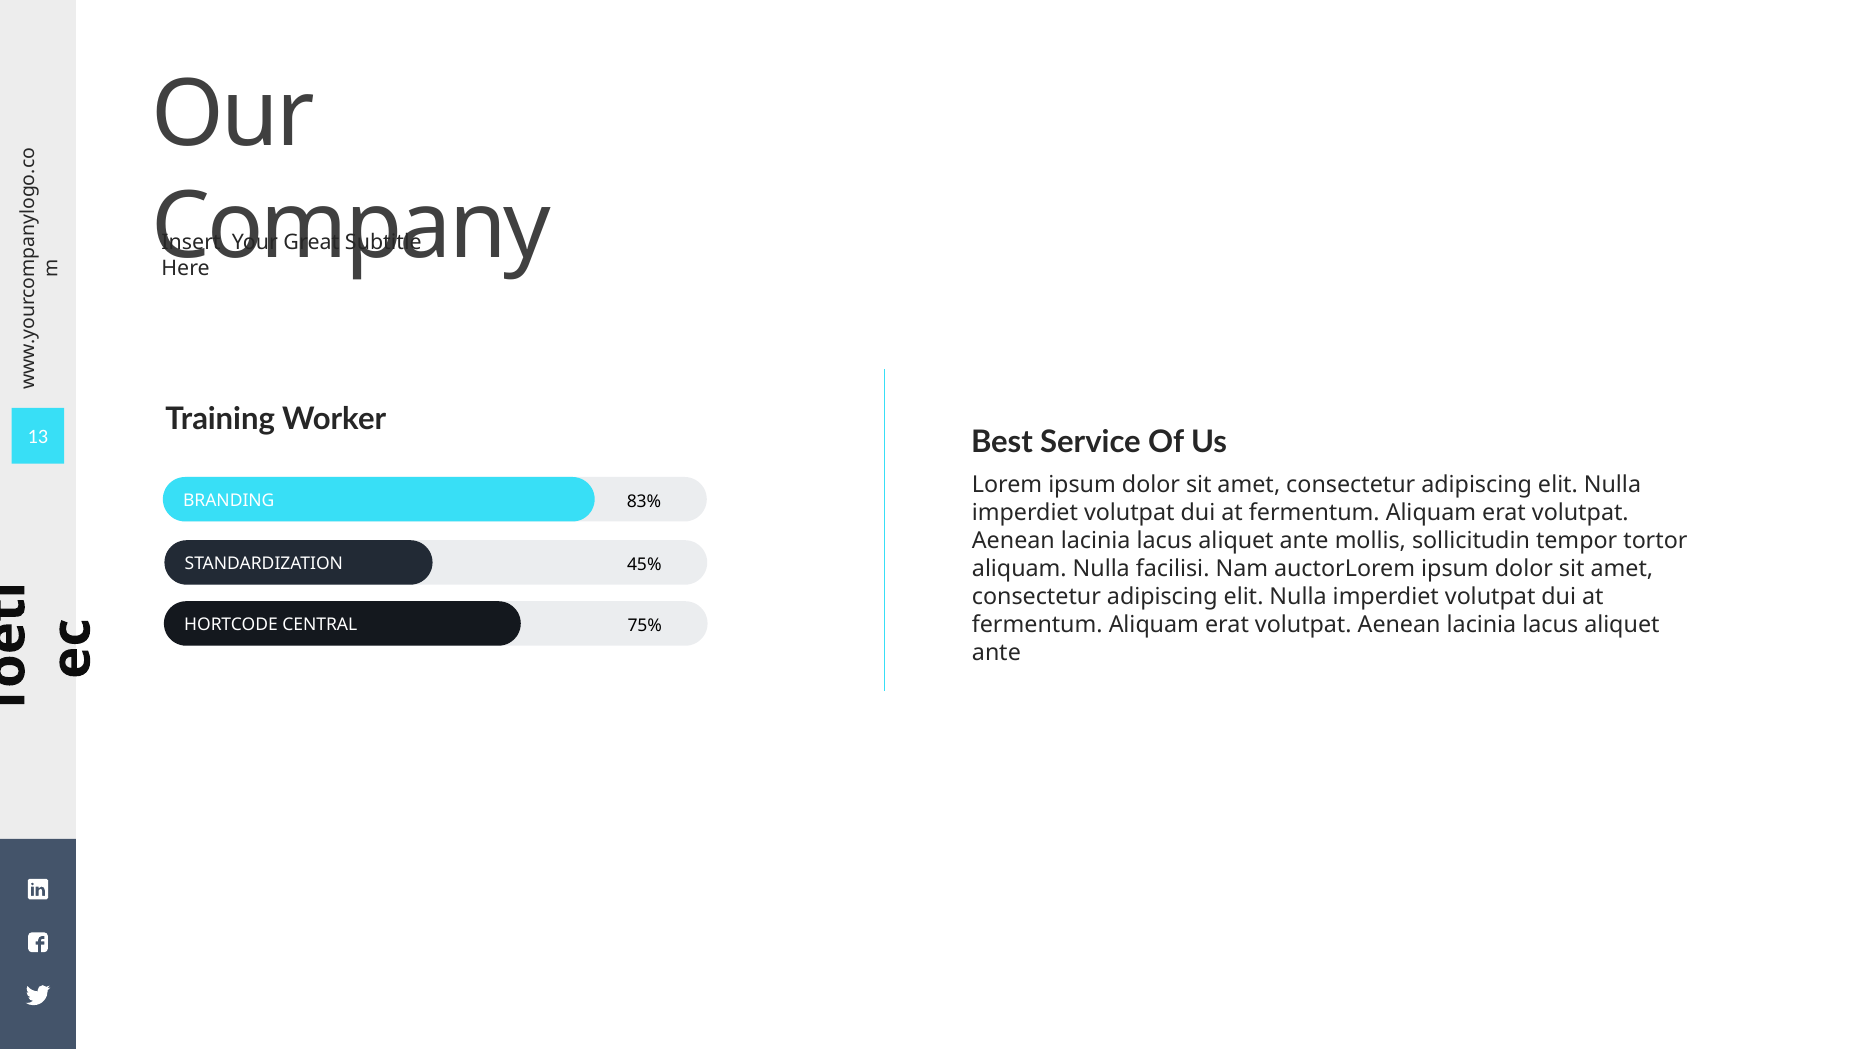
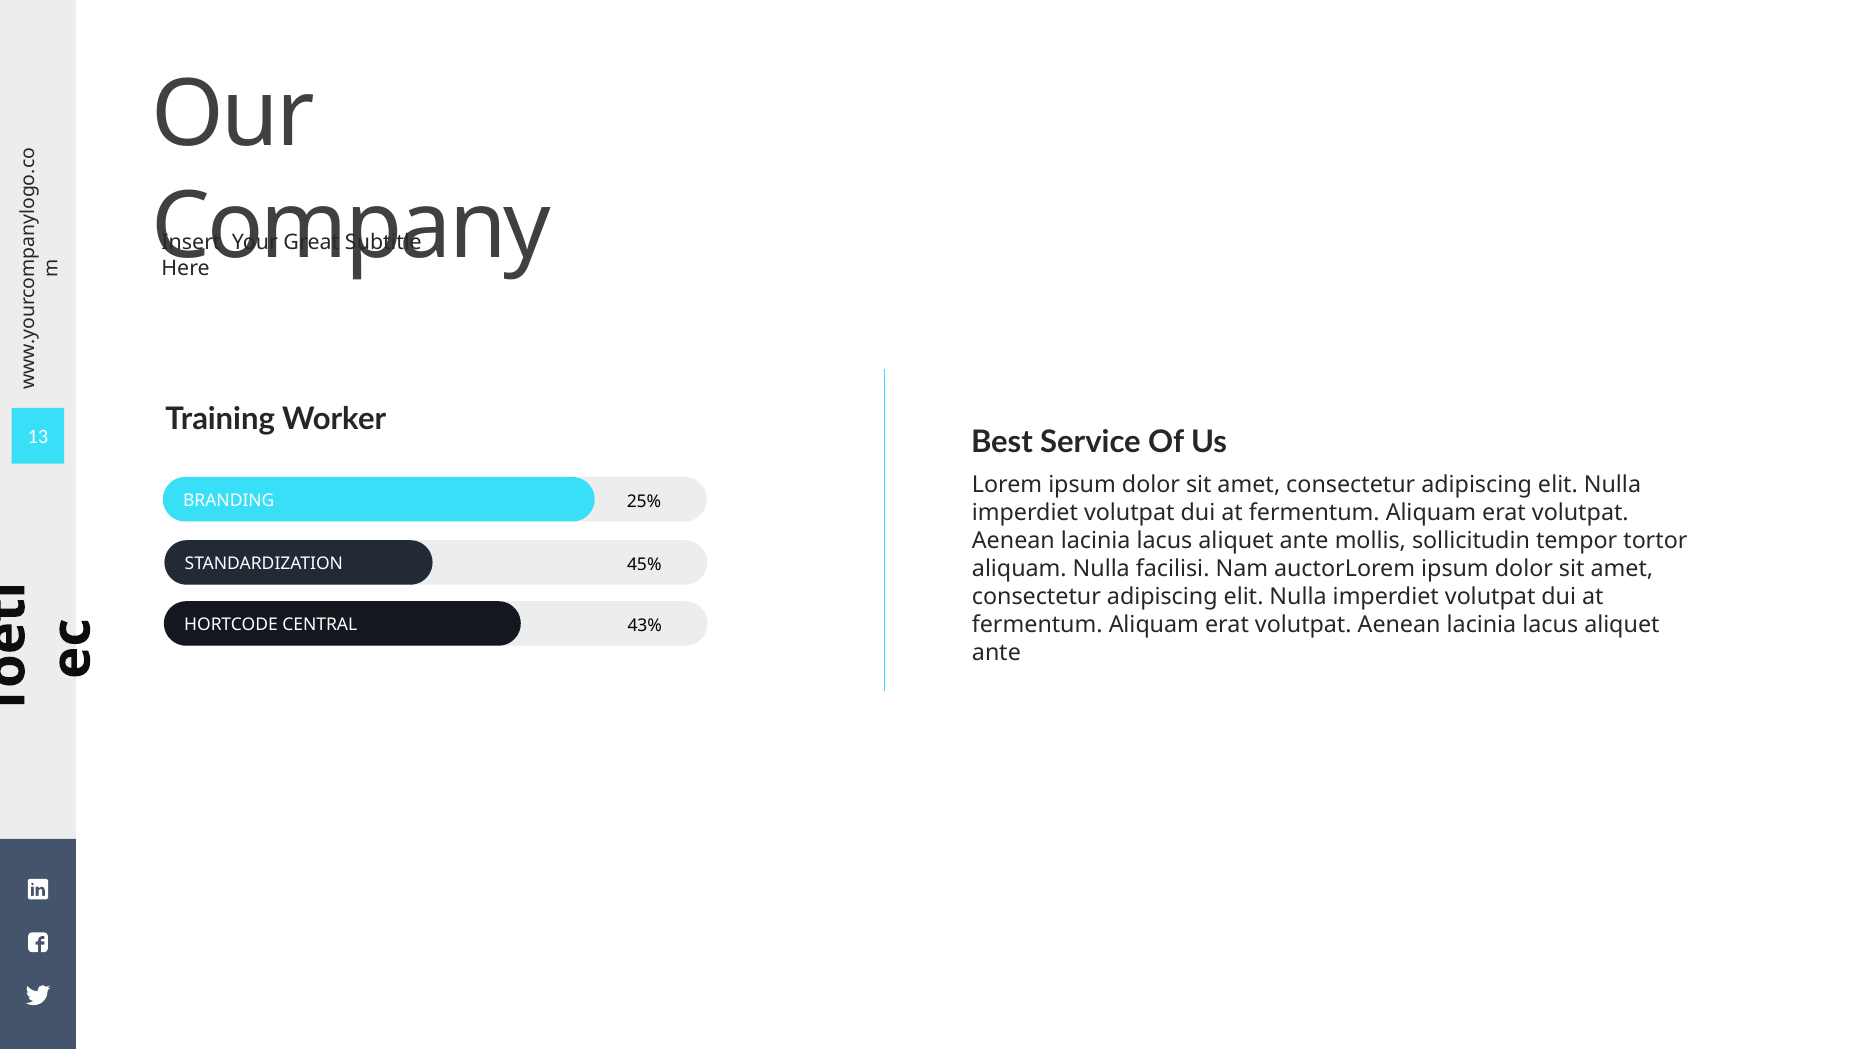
83%: 83% -> 25%
75%: 75% -> 43%
